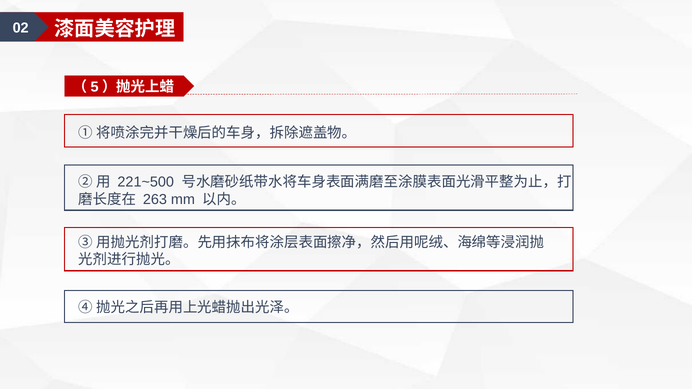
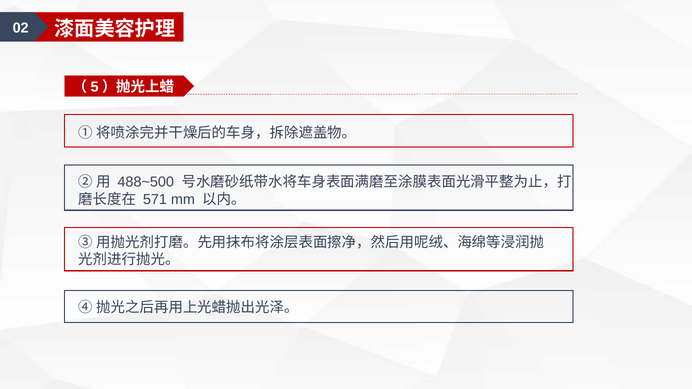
221~500: 221~500 -> 488~500
263: 263 -> 571
